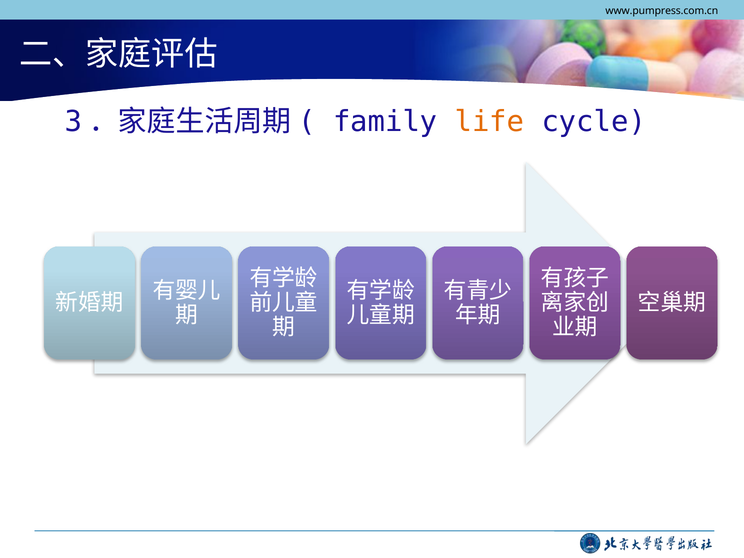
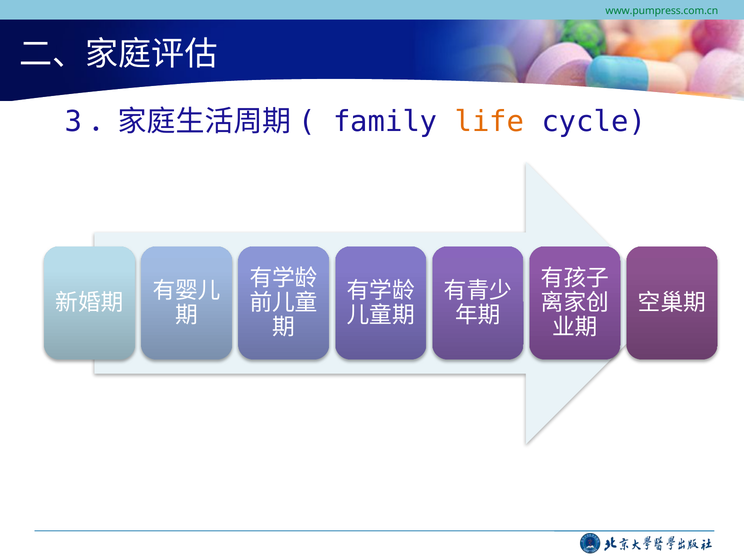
www.pumpress.com.cn colour: black -> green
